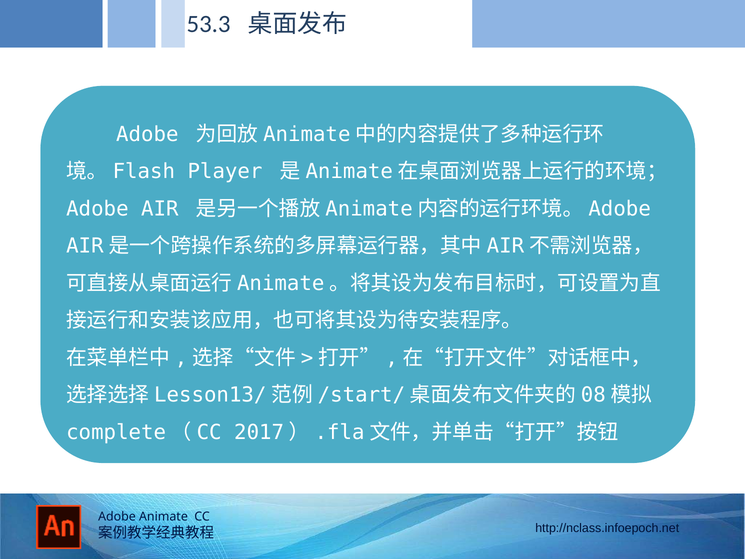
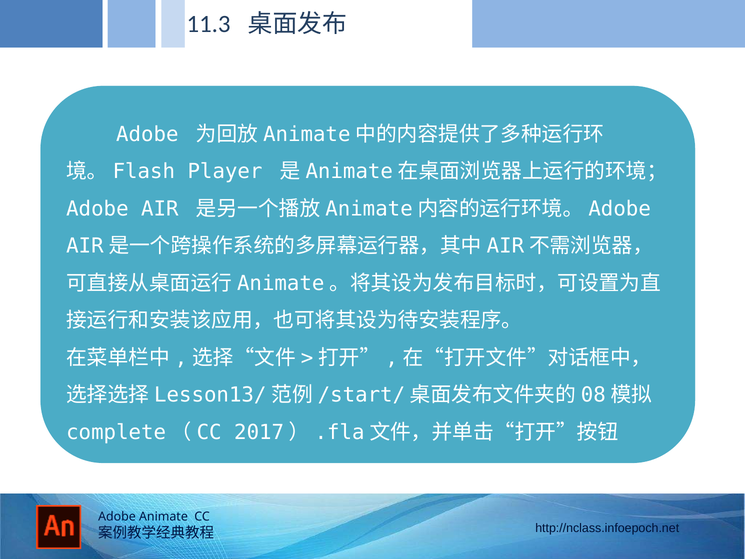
53.3: 53.3 -> 11.3
